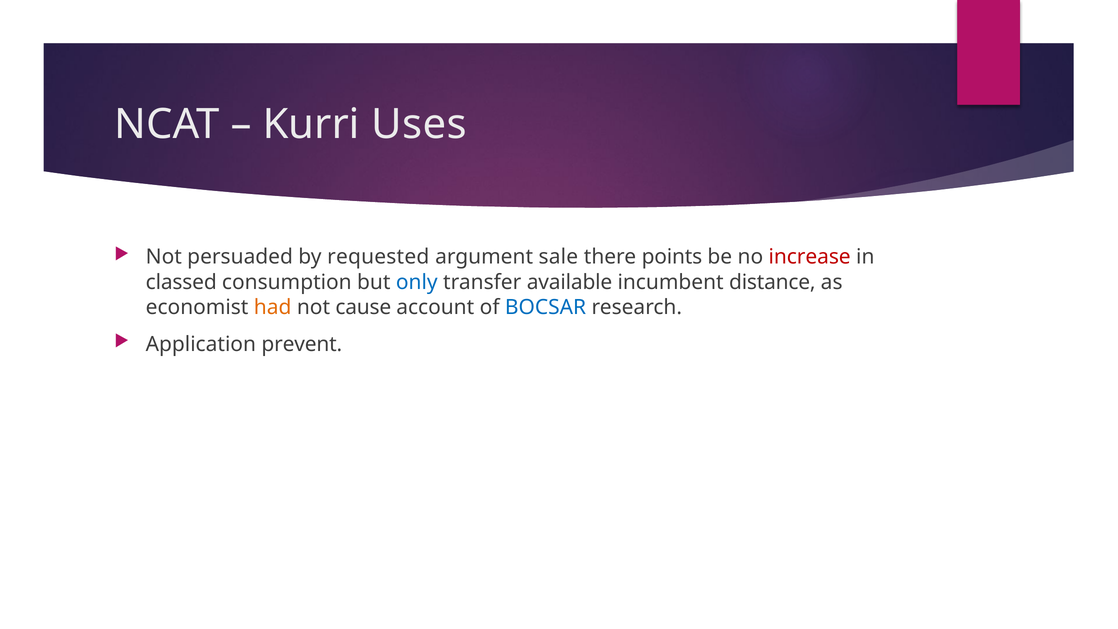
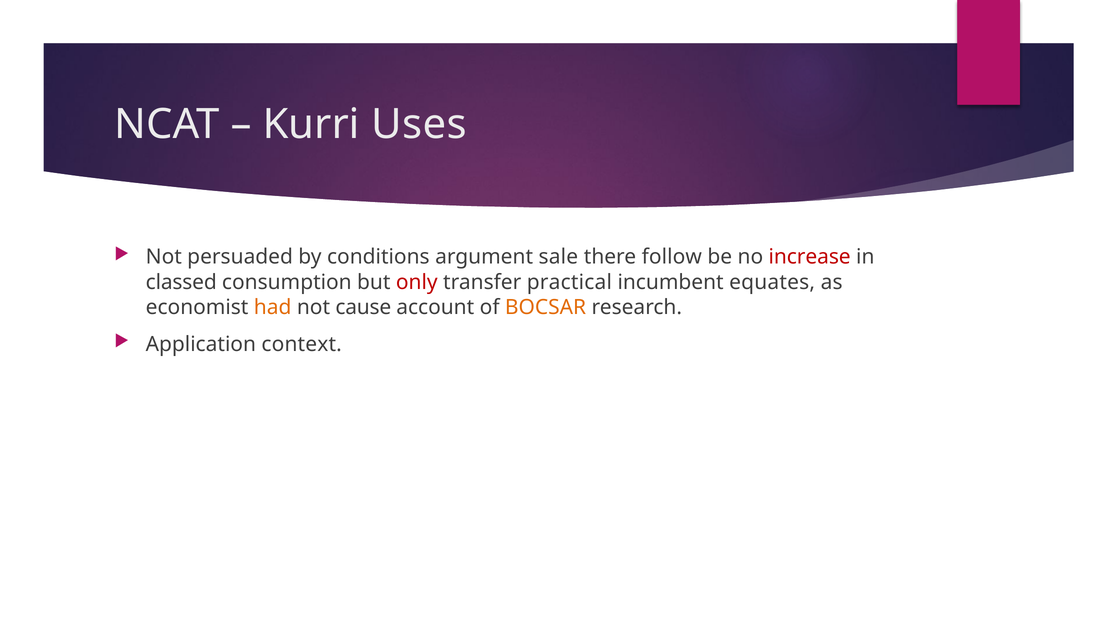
requested: requested -> conditions
points: points -> follow
only colour: blue -> red
available: available -> practical
distance: distance -> equates
BOCSAR colour: blue -> orange
prevent: prevent -> context
